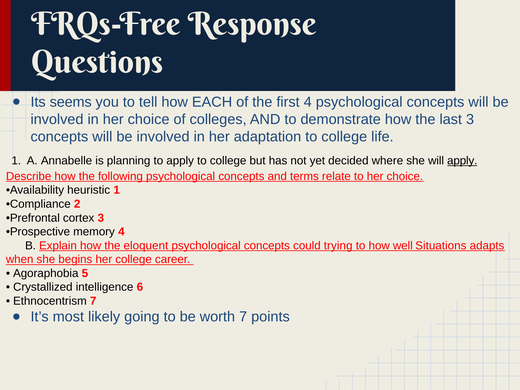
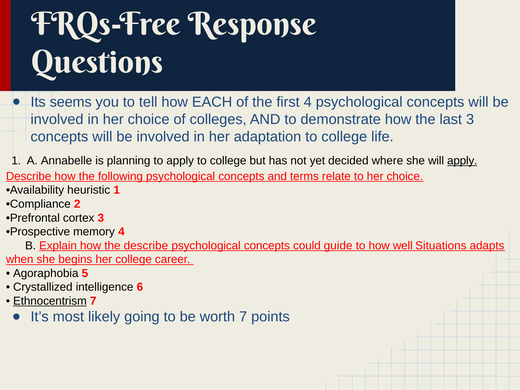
the eloquent: eloquent -> describe
trying: trying -> guide
Ethnocentrism underline: none -> present
